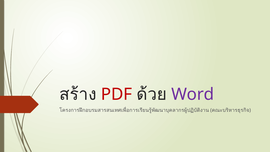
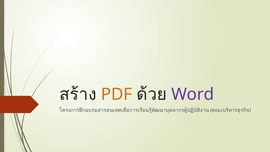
PDF colour: red -> orange
